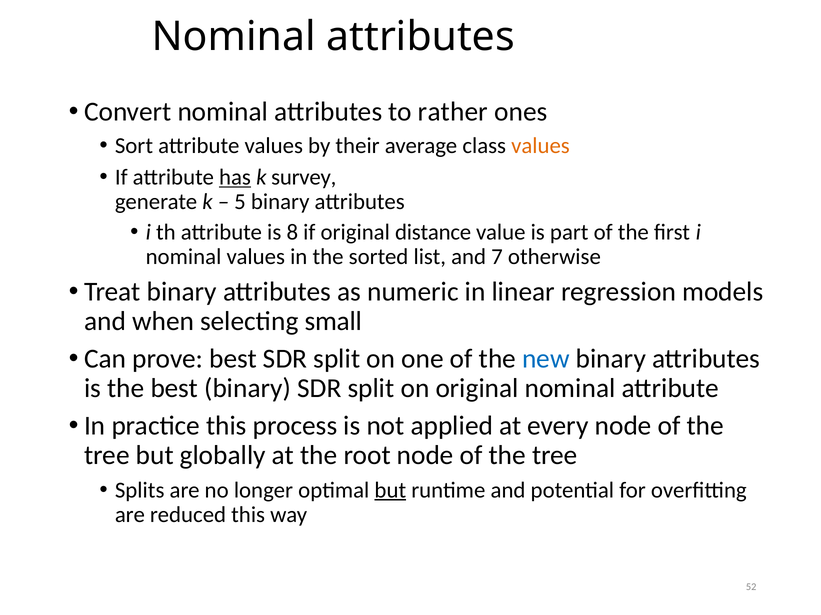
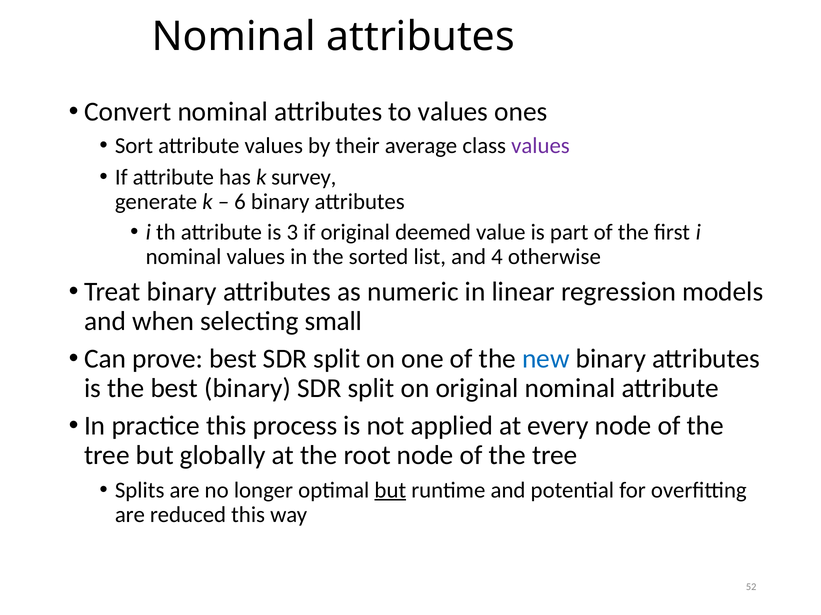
to rather: rather -> values
values at (540, 146) colour: orange -> purple
has underline: present -> none
5: 5 -> 6
8: 8 -> 3
distance: distance -> deemed
7: 7 -> 4
